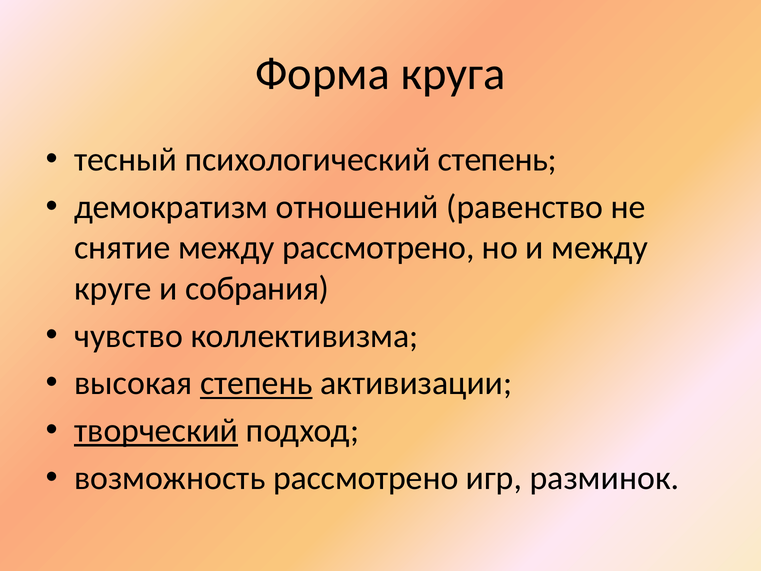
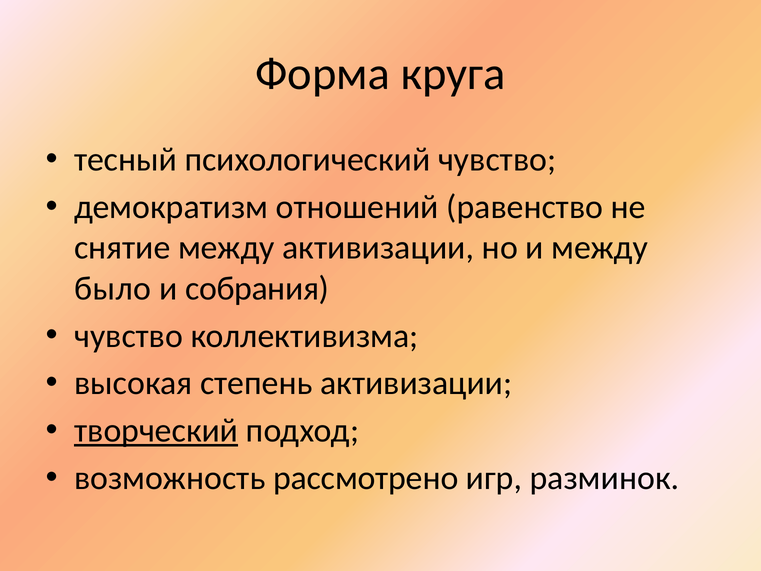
психологический степень: степень -> чувство
между рассмотрено: рассмотрено -> активизации
круге: круге -> было
степень at (256, 383) underline: present -> none
